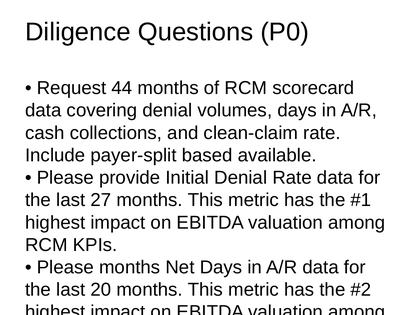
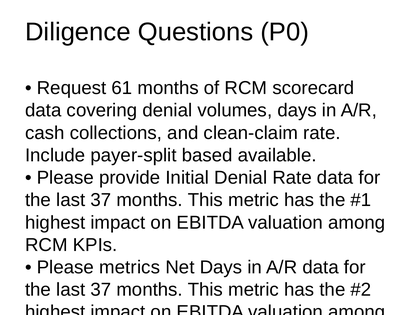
44: 44 -> 61
27 at (101, 200): 27 -> 37
Please months: months -> metrics
20 at (101, 290): 20 -> 37
